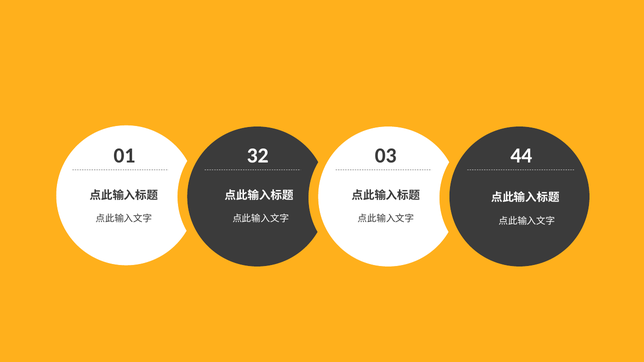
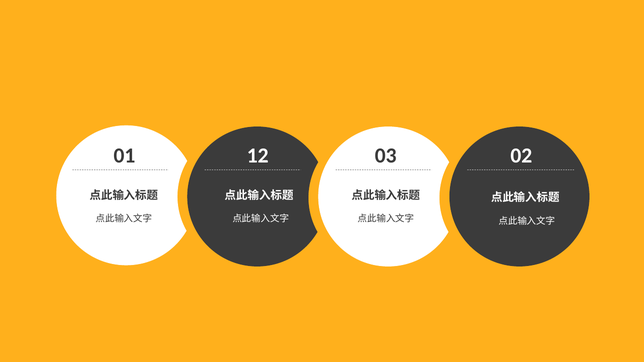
32: 32 -> 12
44: 44 -> 02
